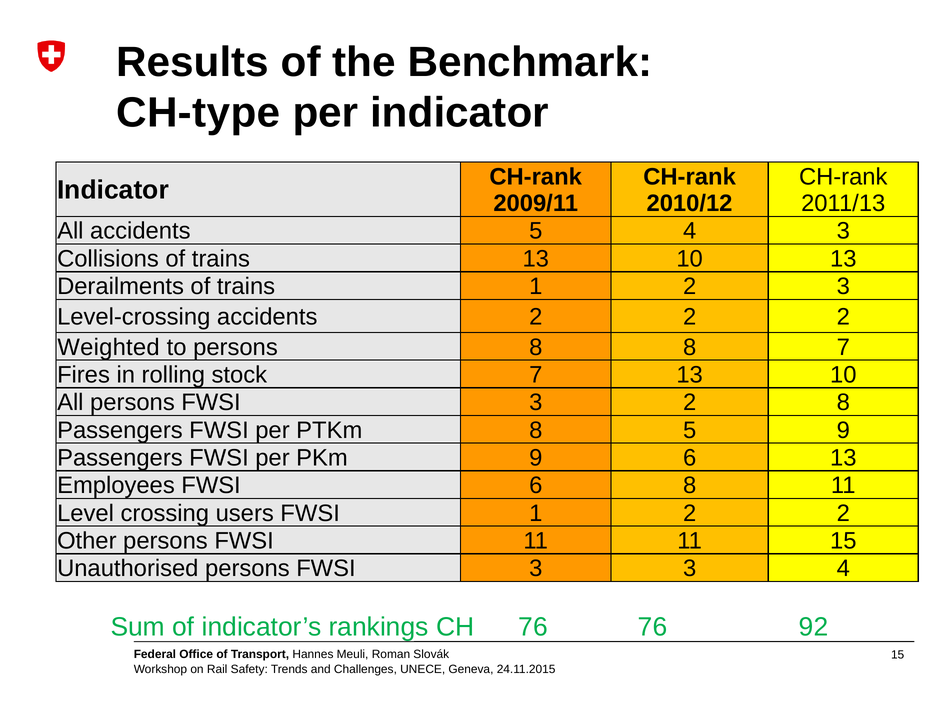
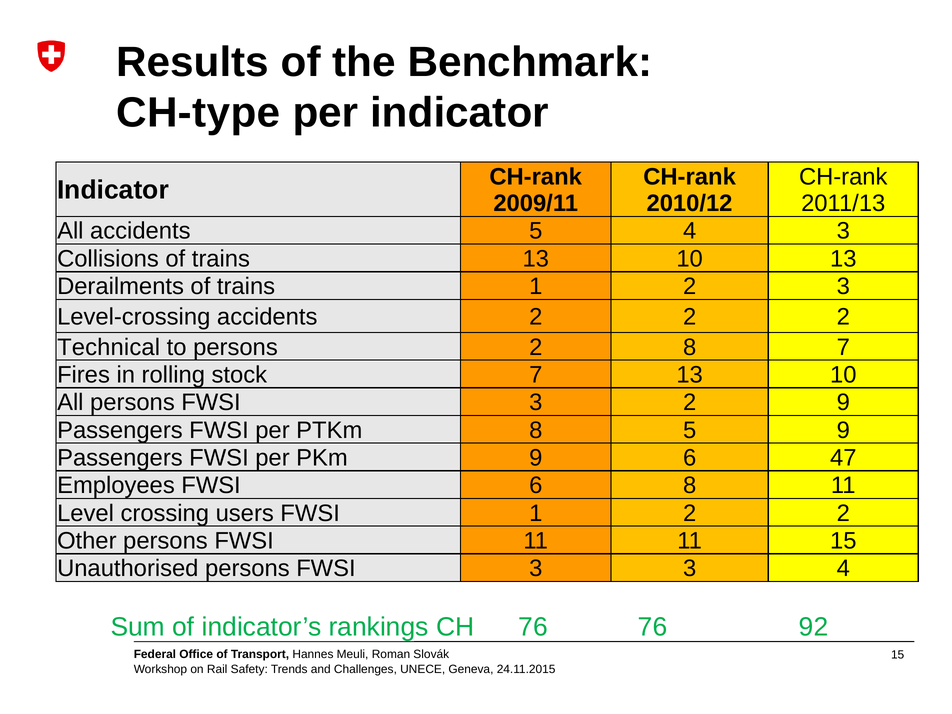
Weighted: Weighted -> Technical
persons 8: 8 -> 2
2 8: 8 -> 9
6 13: 13 -> 47
